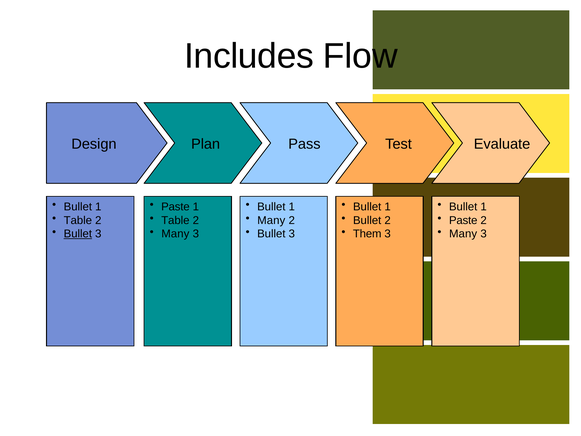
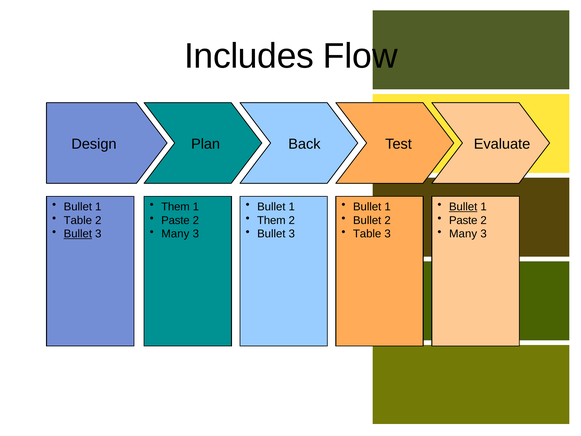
Pass: Pass -> Back
Paste at (175, 207): Paste -> Them
Bullet at (463, 207) underline: none -> present
Table at (175, 220): Table -> Paste
Many at (271, 220): Many -> Them
Them at (367, 234): Them -> Table
